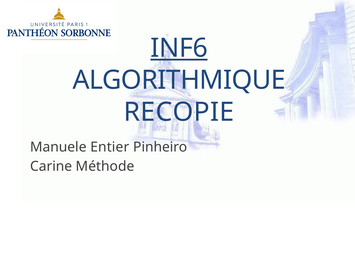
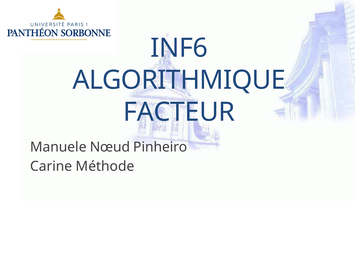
INF6 underline: present -> none
RECOPIE: RECOPIE -> FACTEUR
Entier: Entier -> Nœud
